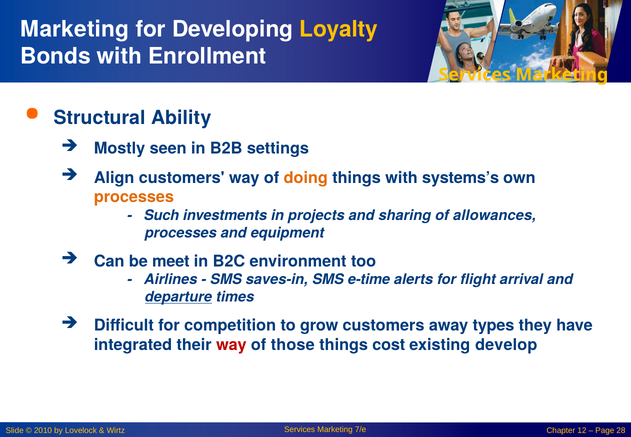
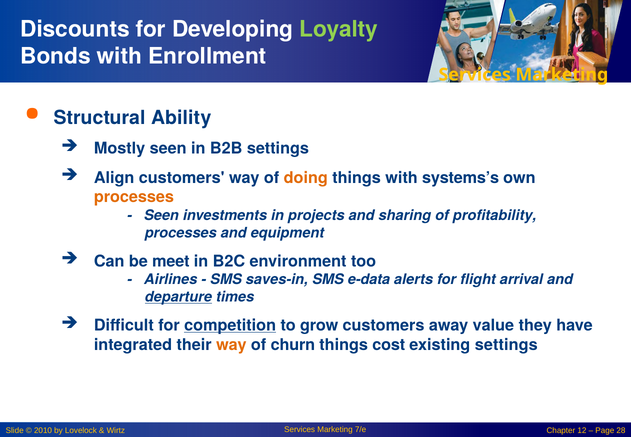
Marketing at (75, 29): Marketing -> Discounts
Loyalty colour: yellow -> light green
Such at (162, 215): Such -> Seen
allowances: allowances -> profitability
e-time: e-time -> e-data
competition underline: none -> present
types: types -> value
way at (231, 345) colour: red -> orange
those: those -> churn
existing develop: develop -> settings
